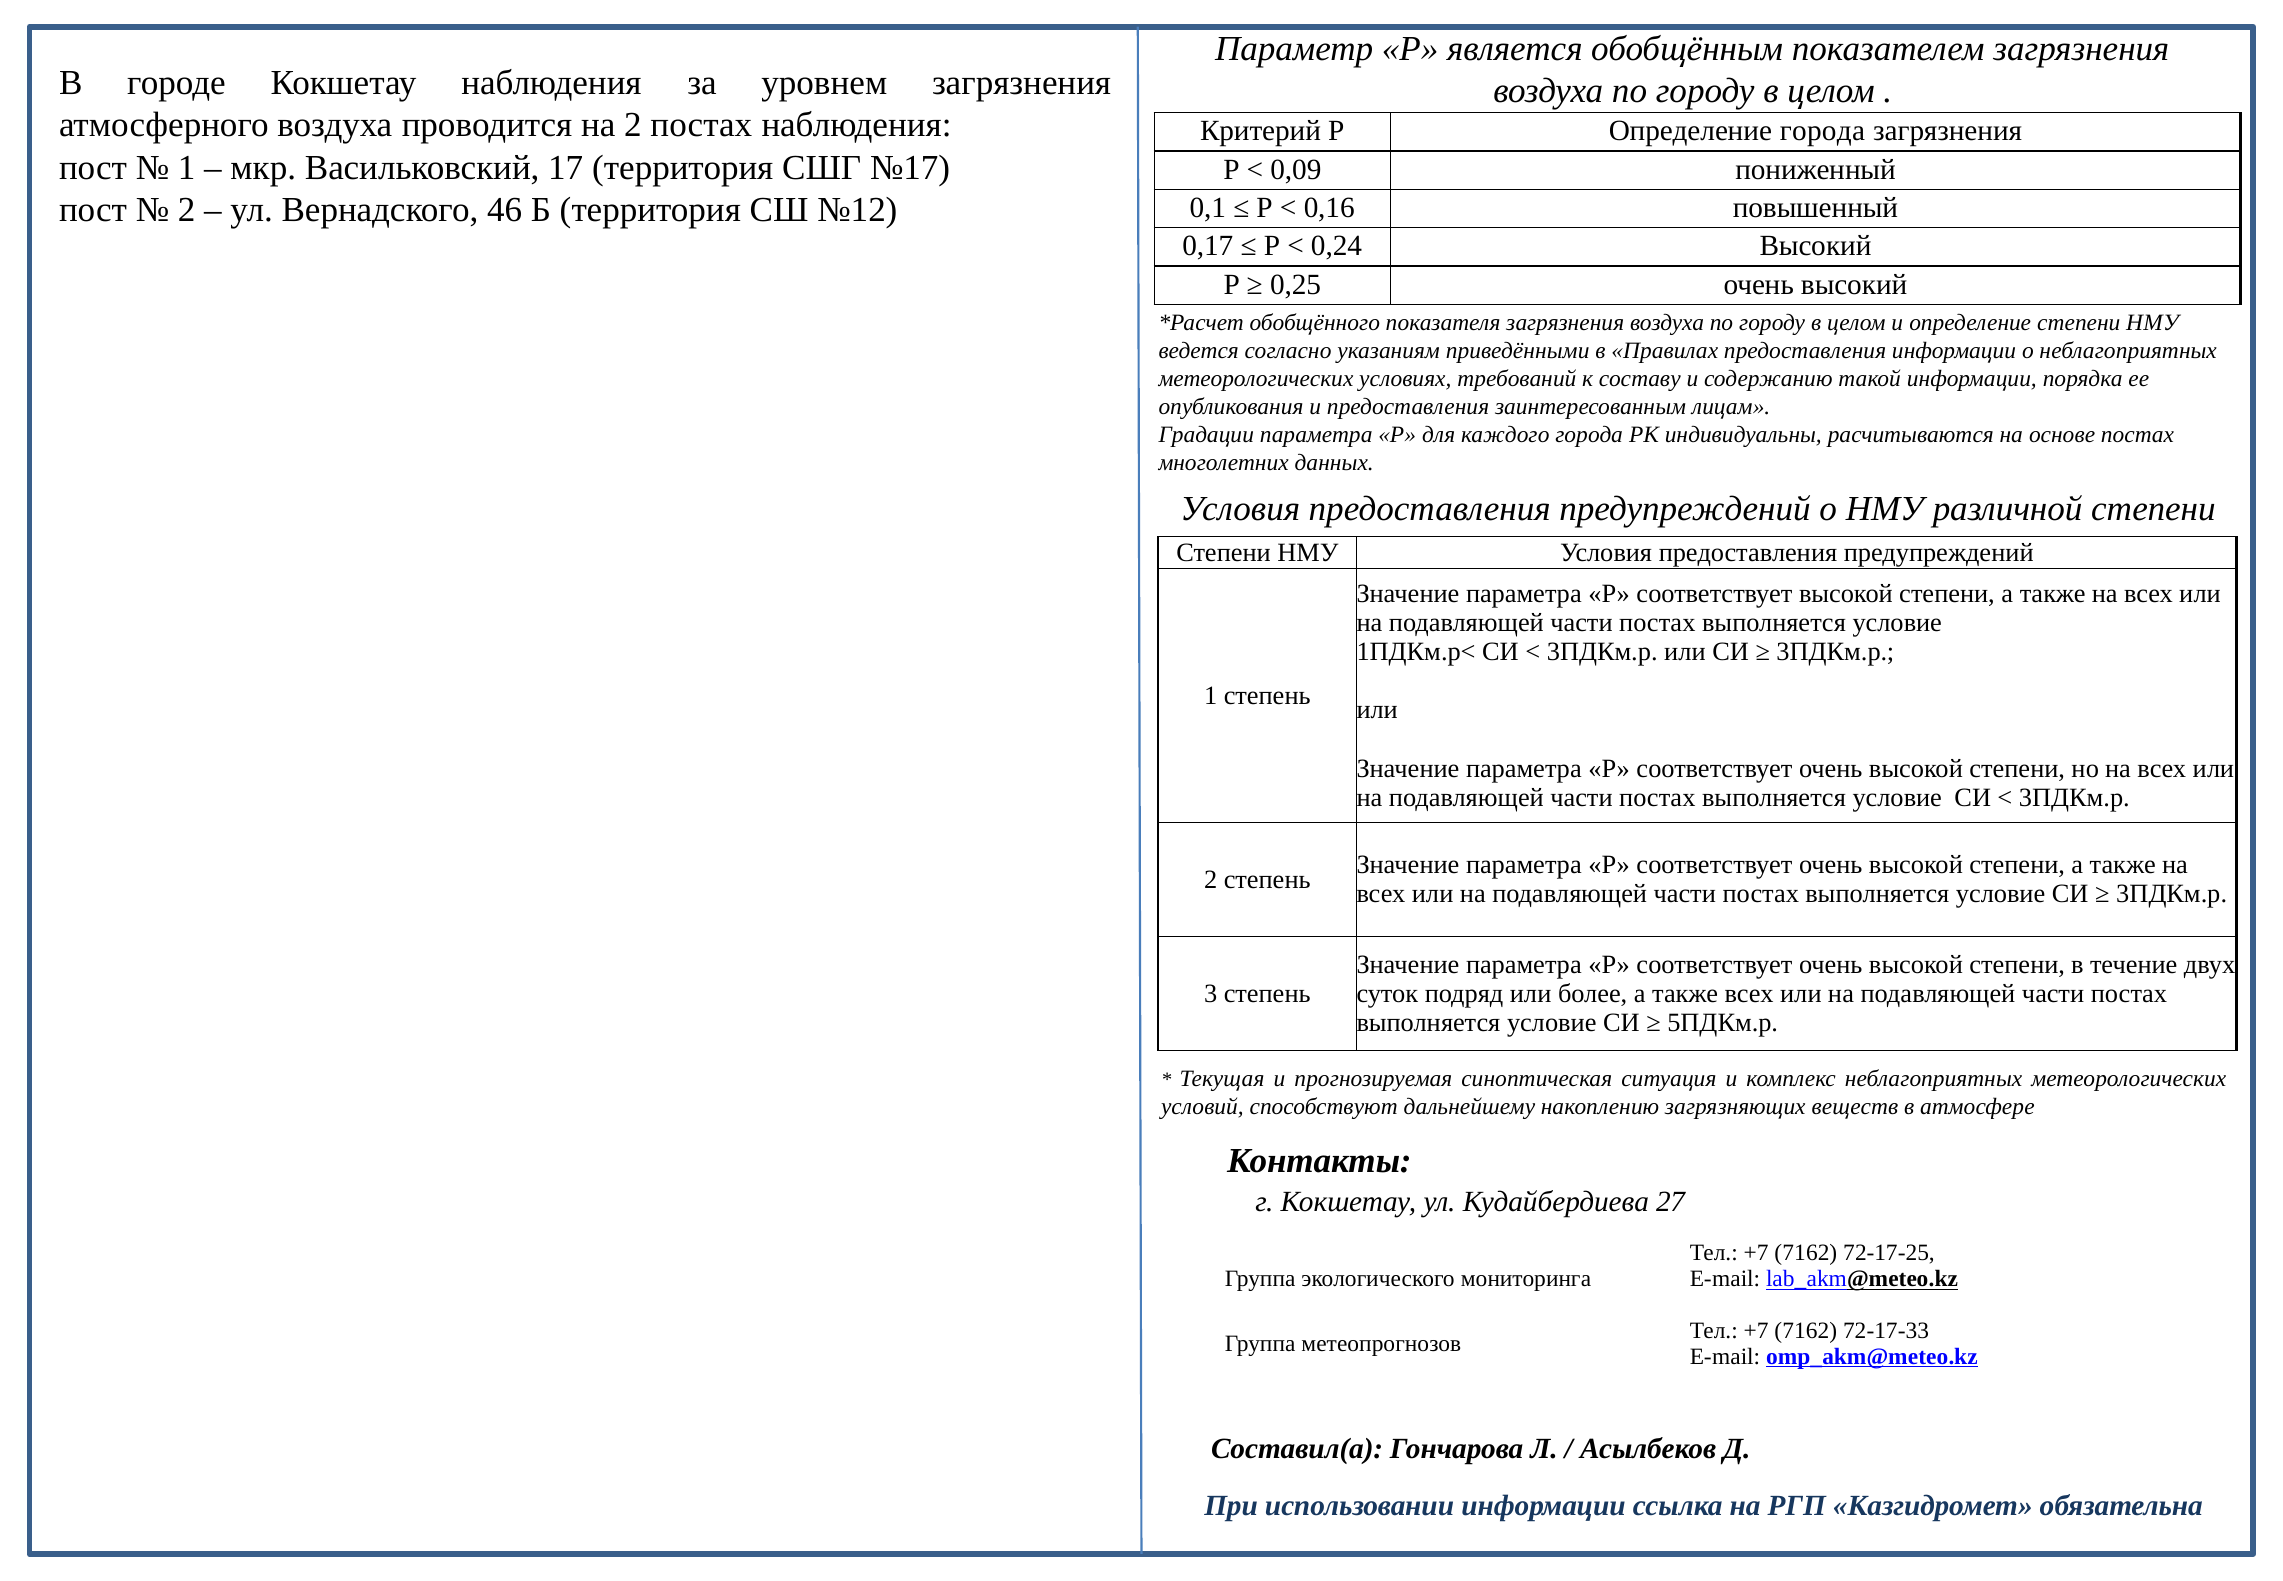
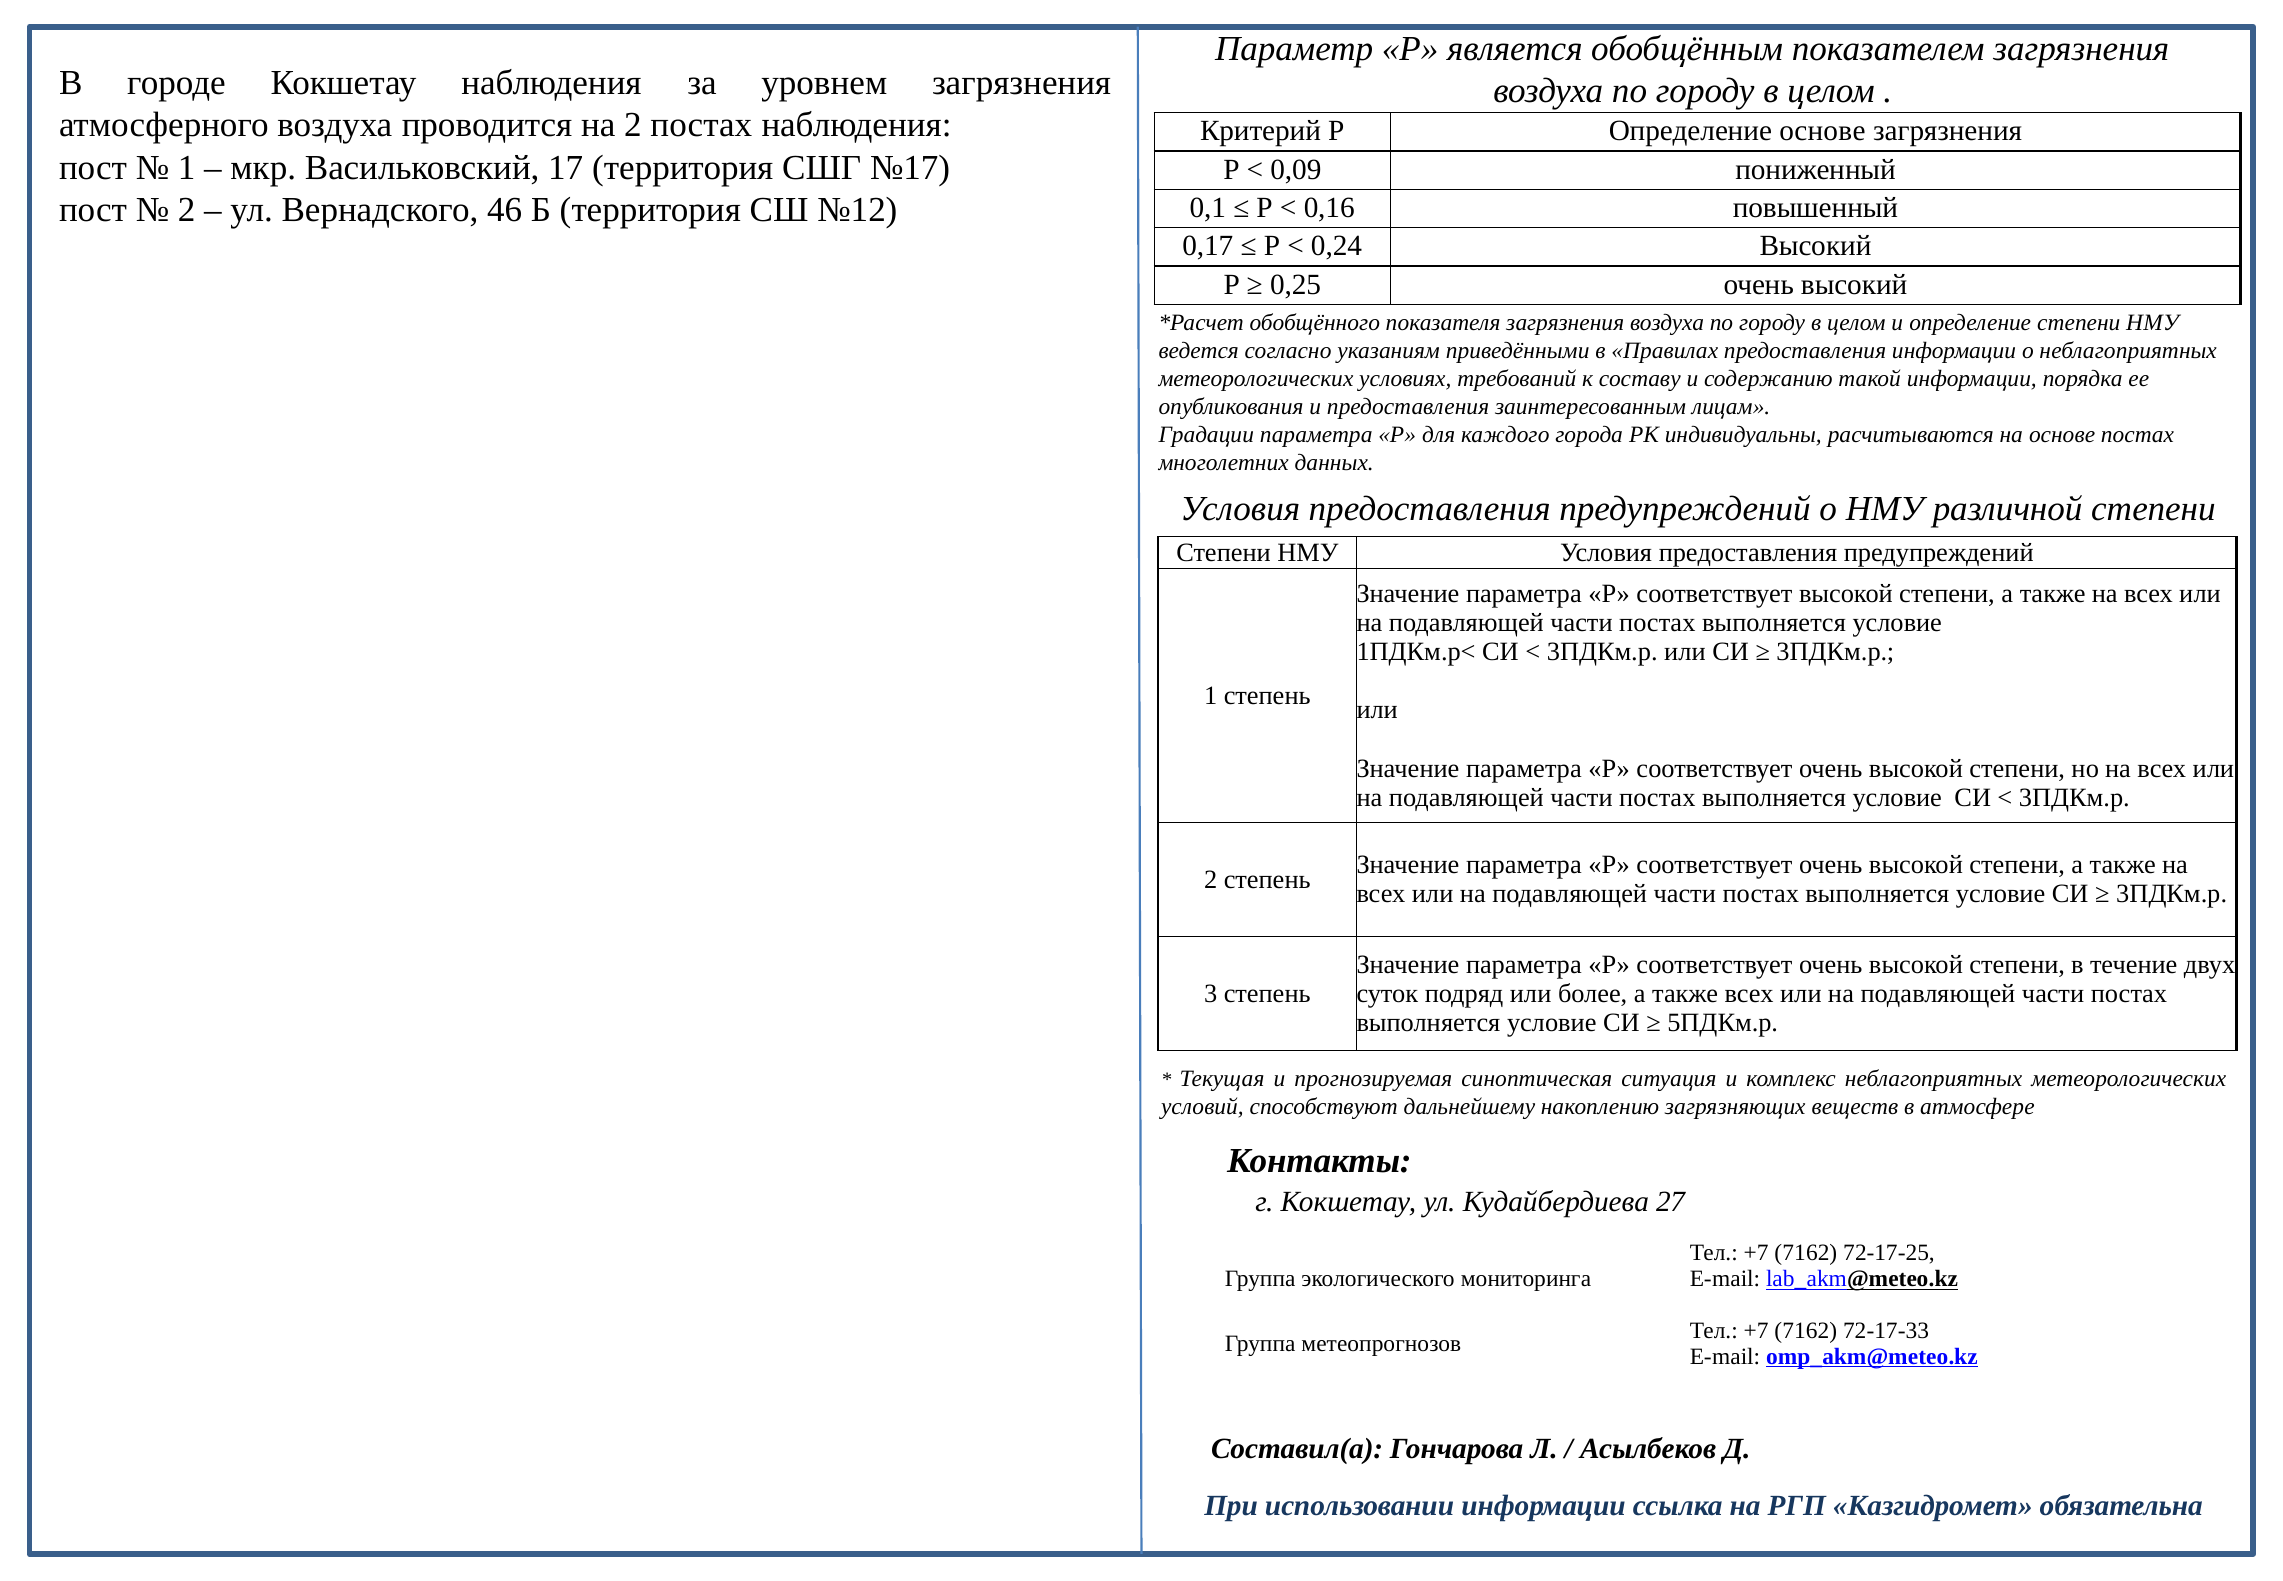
Определение города: города -> основе
